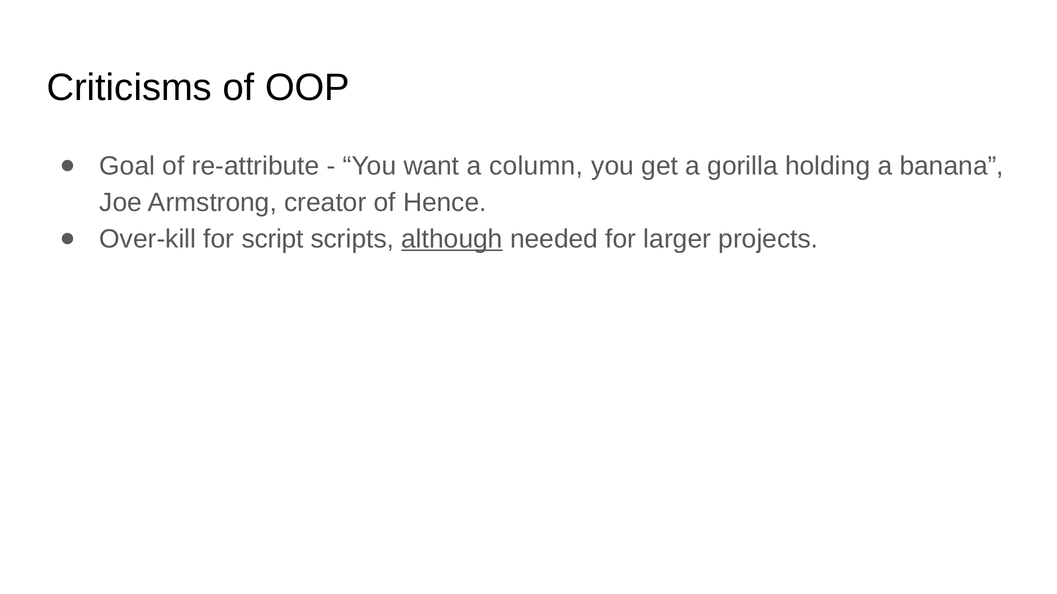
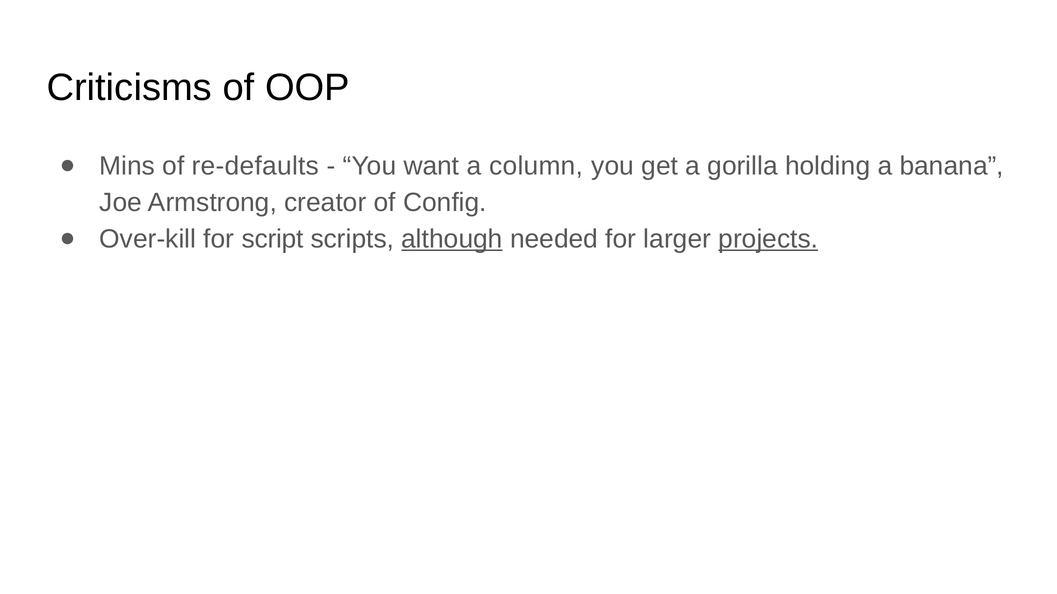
Goal: Goal -> Mins
re-attribute: re-attribute -> re-defaults
Hence: Hence -> Config
projects underline: none -> present
